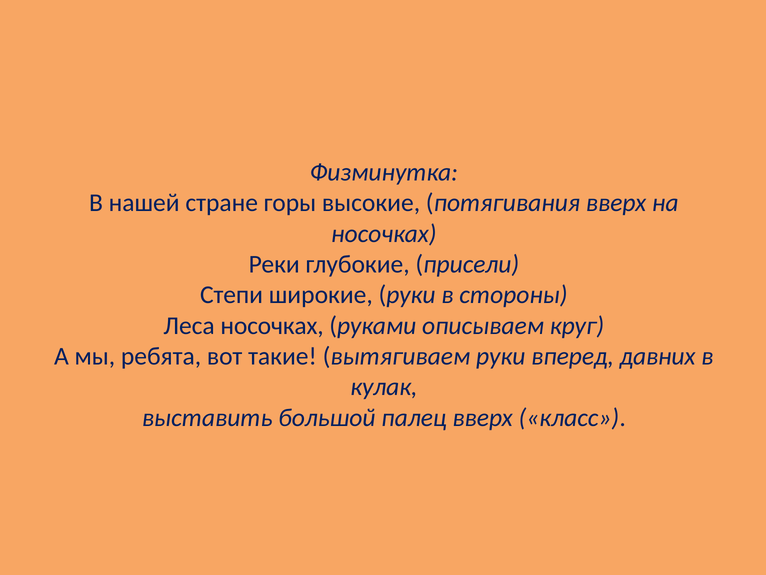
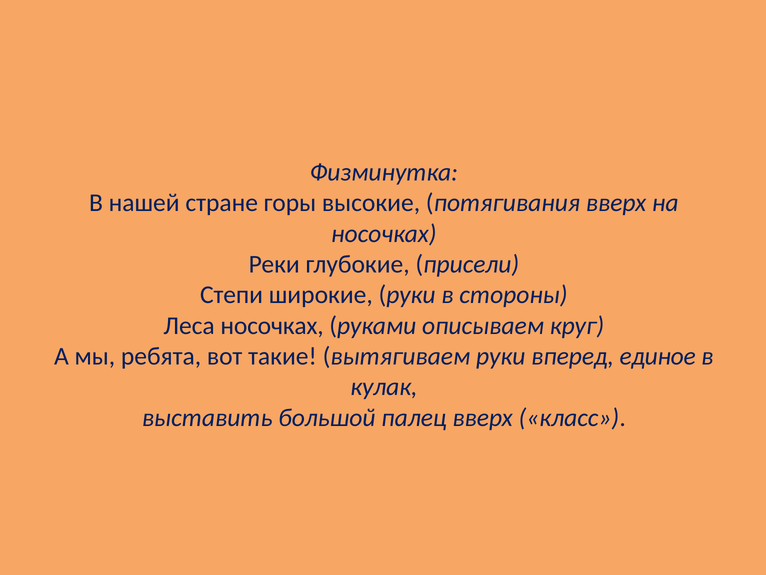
давних: давних -> единое
